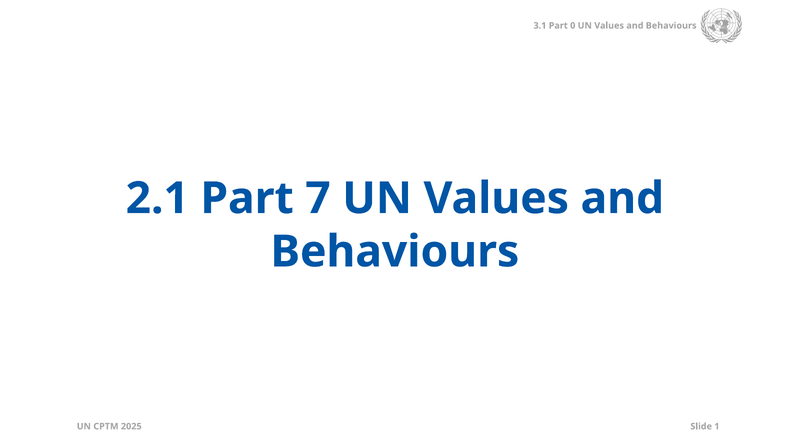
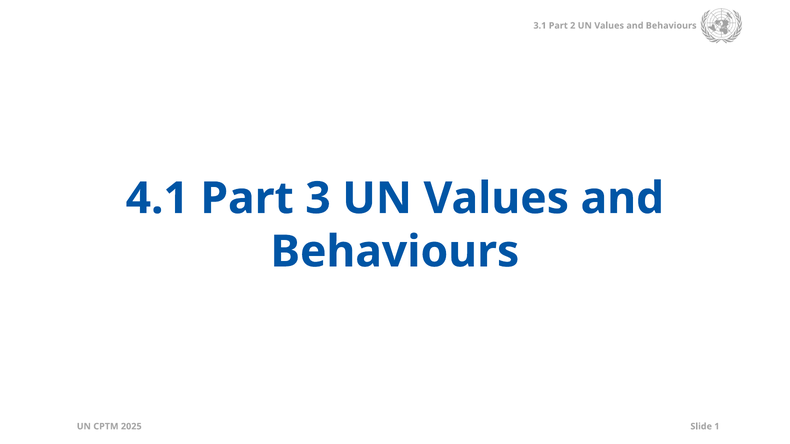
0: 0 -> 2
2.1: 2.1 -> 4.1
7: 7 -> 3
